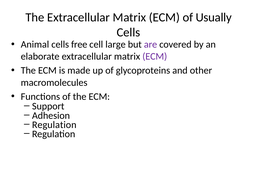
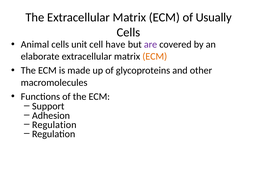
free: free -> unit
large: large -> have
ECM at (155, 56) colour: purple -> orange
